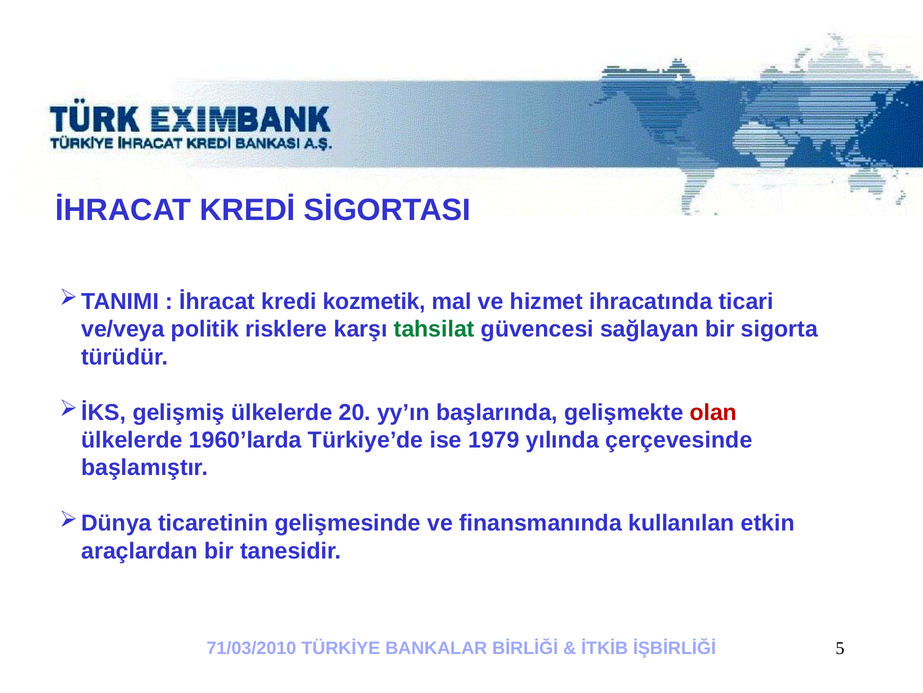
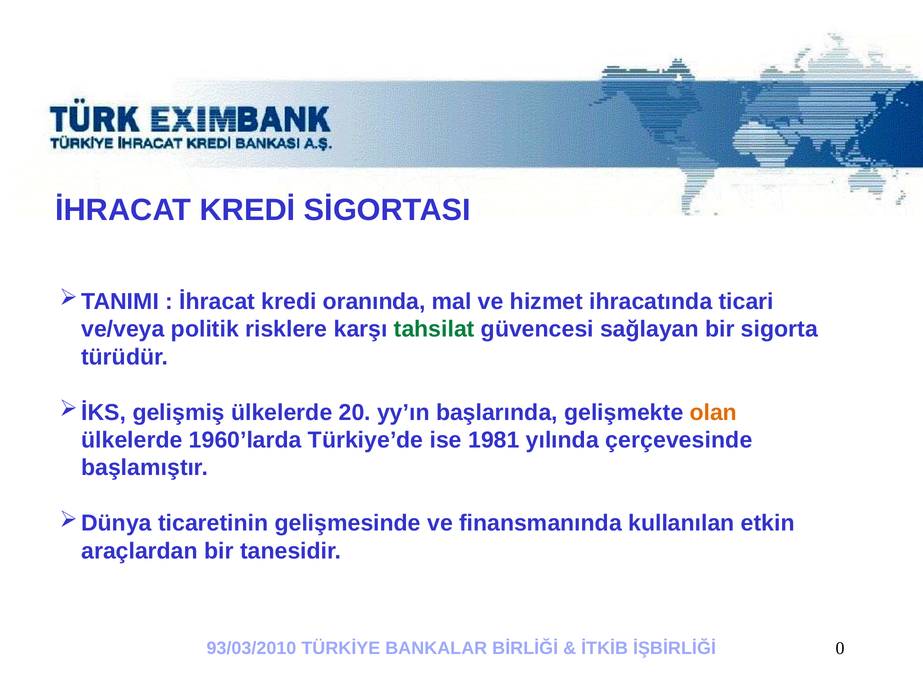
kozmetik: kozmetik -> oranında
olan colour: red -> orange
1979: 1979 -> 1981
71/03/2010: 71/03/2010 -> 93/03/2010
5: 5 -> 0
